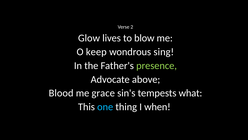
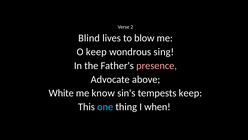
Glow: Glow -> Blind
presence colour: light green -> pink
Blood: Blood -> White
grace: grace -> know
tempests what: what -> keep
